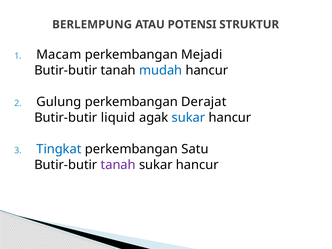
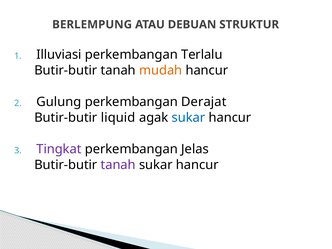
POTENSI: POTENSI -> DEBUAN
Macam: Macam -> Illuviasi
Mejadi: Mejadi -> Terlalu
mudah colour: blue -> orange
Tingkat colour: blue -> purple
Satu: Satu -> Jelas
